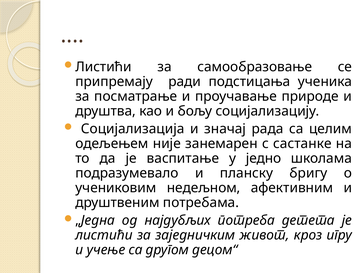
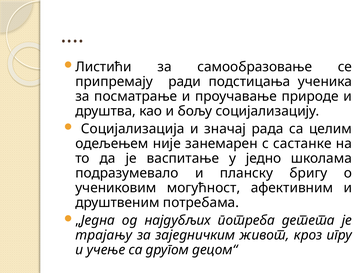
недељном: недељном -> могућност
листићи at (104, 235): листићи -> трајању
